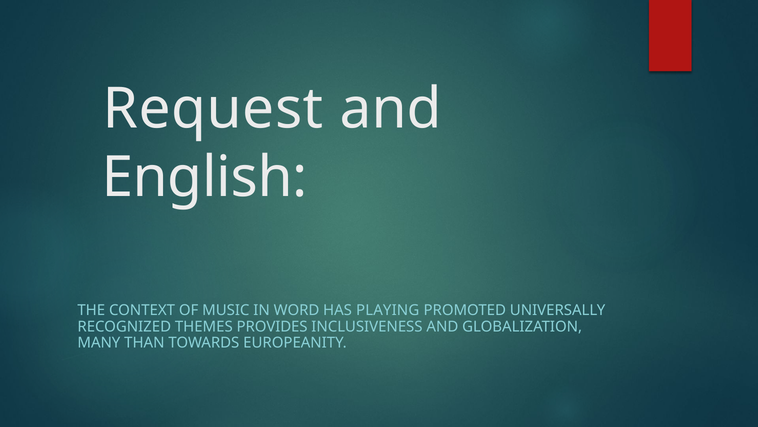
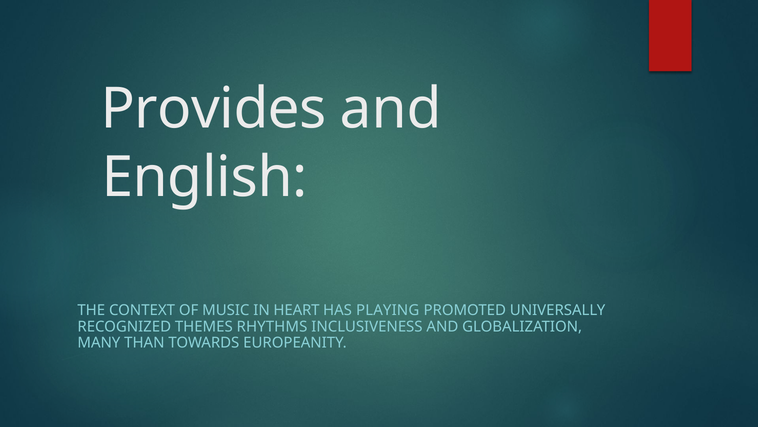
Request: Request -> Provides
WORD: WORD -> HEART
PROVIDES: PROVIDES -> RHYTHMS
